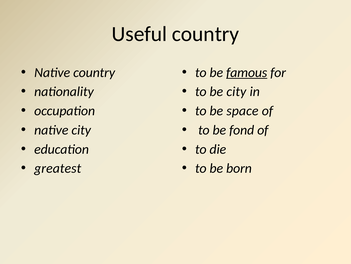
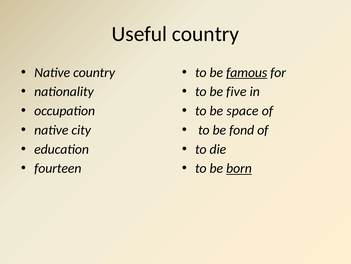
be city: city -> five
greatest: greatest -> fourteen
born underline: none -> present
